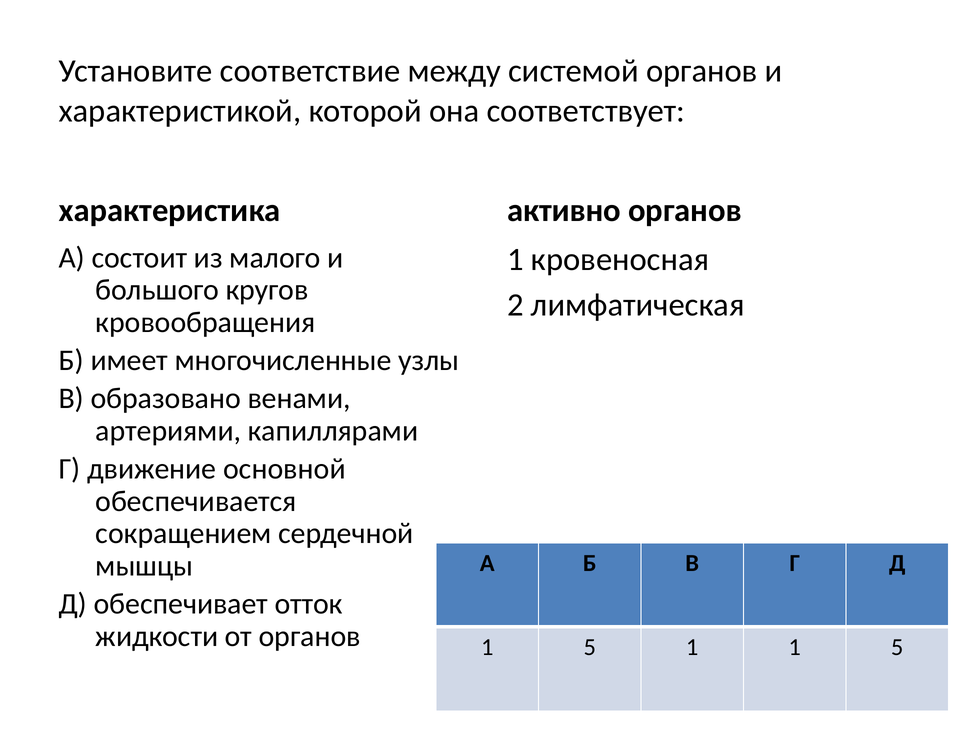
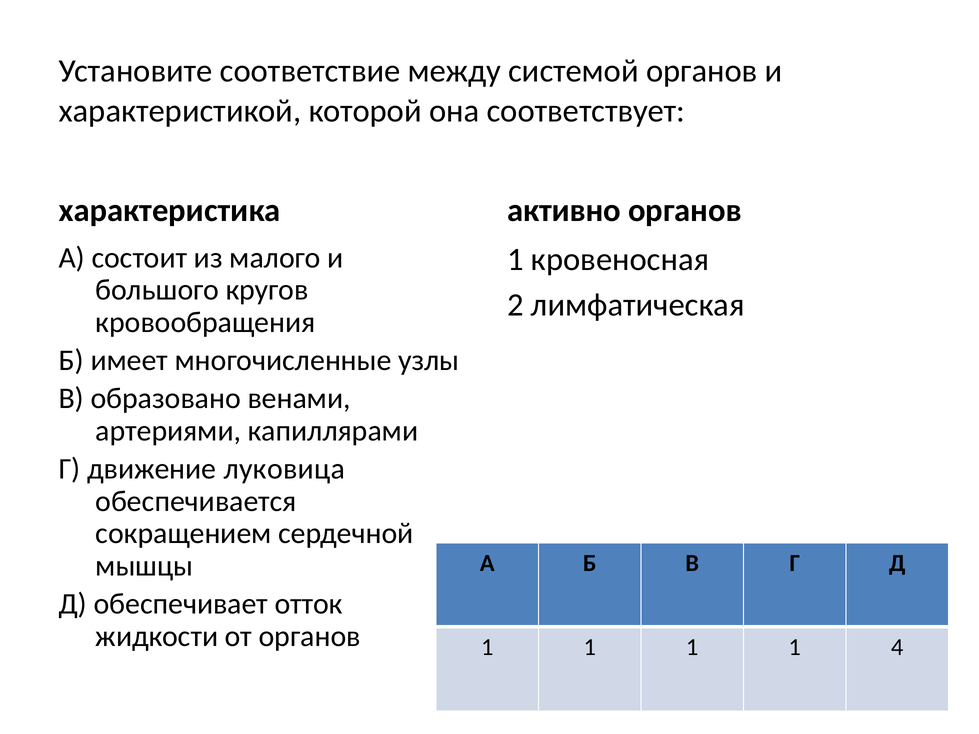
основной: основной -> луковица
5 at (590, 647): 5 -> 1
1 1 5: 5 -> 4
